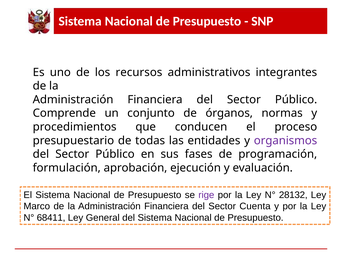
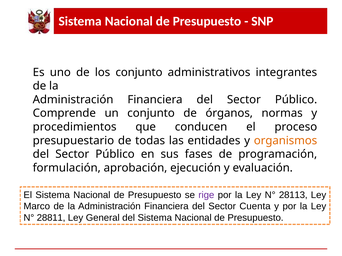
los recursos: recursos -> conjunto
organismos colour: purple -> orange
28132: 28132 -> 28113
68411: 68411 -> 28811
